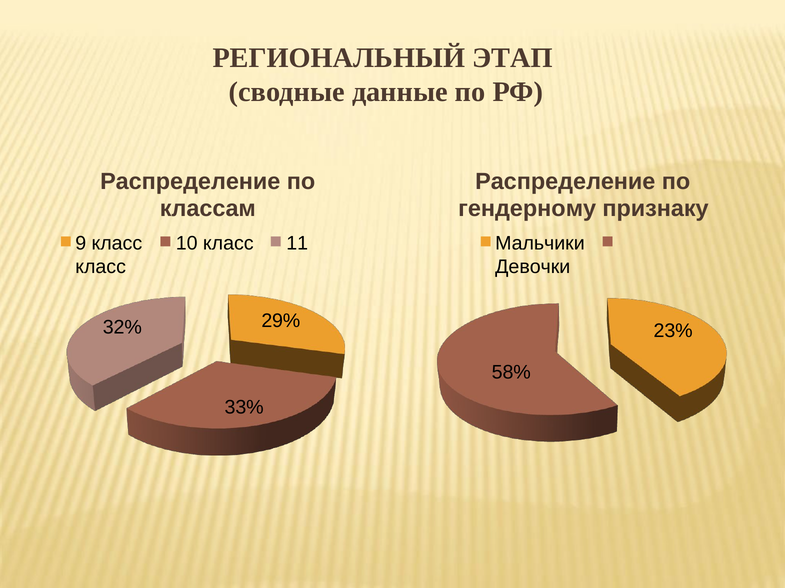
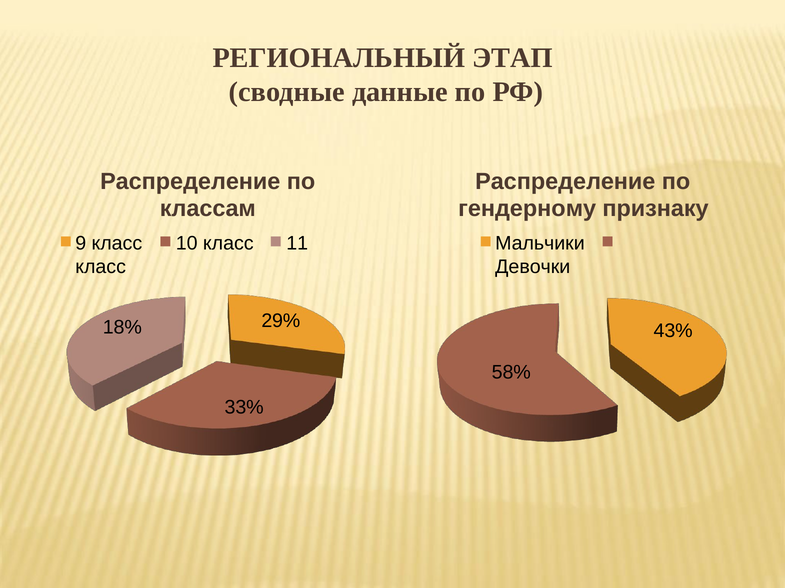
32%: 32% -> 18%
23%: 23% -> 43%
